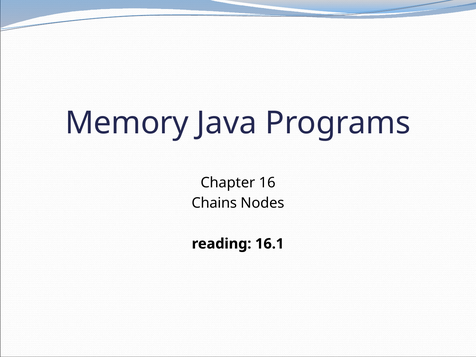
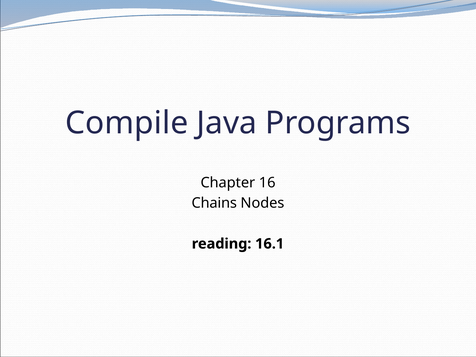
Memory: Memory -> Compile
